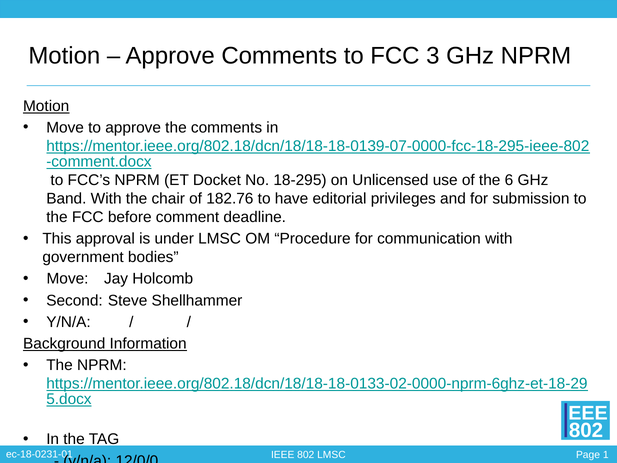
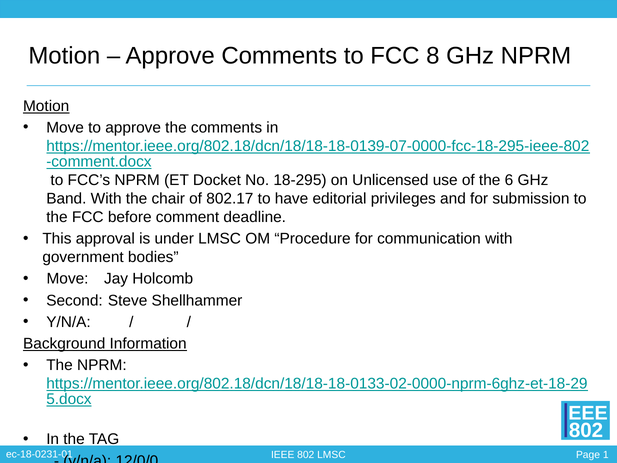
3: 3 -> 8
182.76: 182.76 -> 802.17
